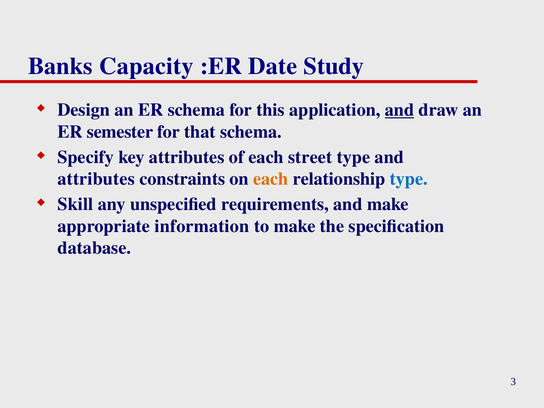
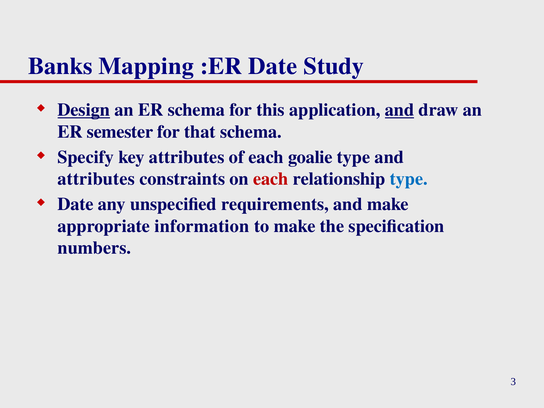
Capacity: Capacity -> Mapping
Design underline: none -> present
street: street -> goalie
each at (271, 179) colour: orange -> red
Skill at (75, 204): Skill -> Date
database: database -> numbers
